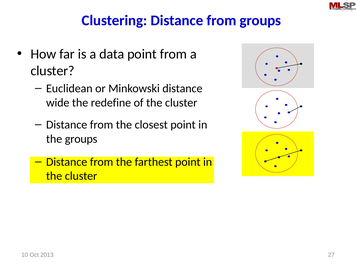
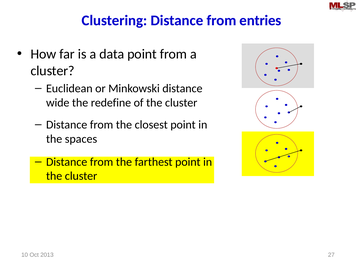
from groups: groups -> entries
the groups: groups -> spaces
